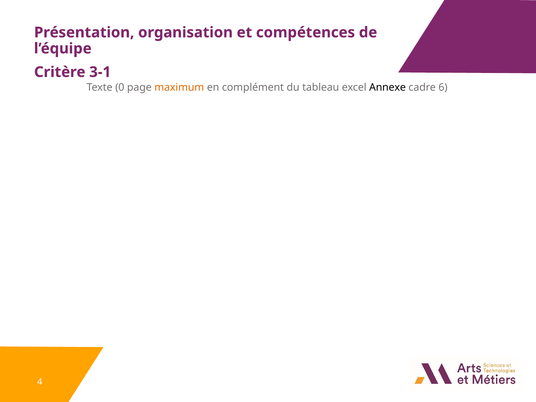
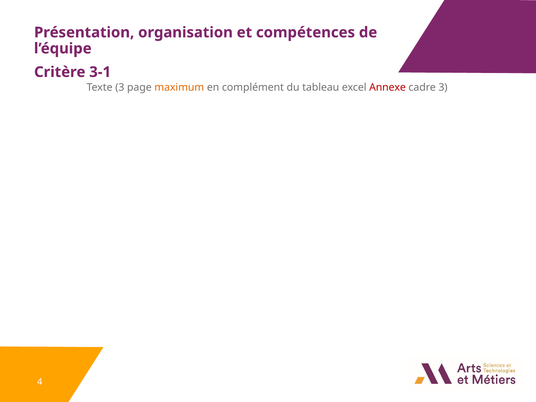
Texte 0: 0 -> 3
Annexe colour: black -> red
cadre 6: 6 -> 3
